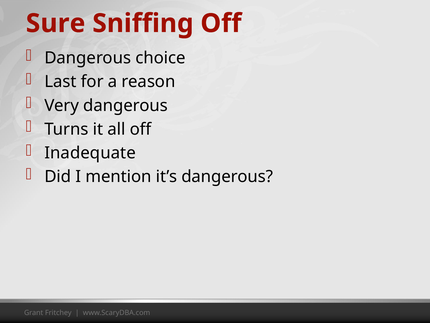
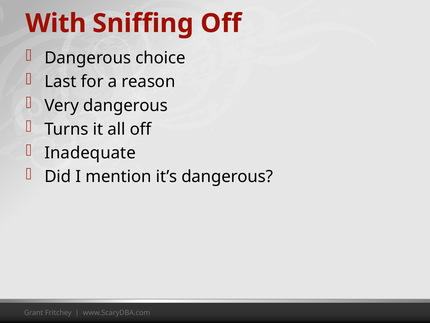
Sure: Sure -> With
